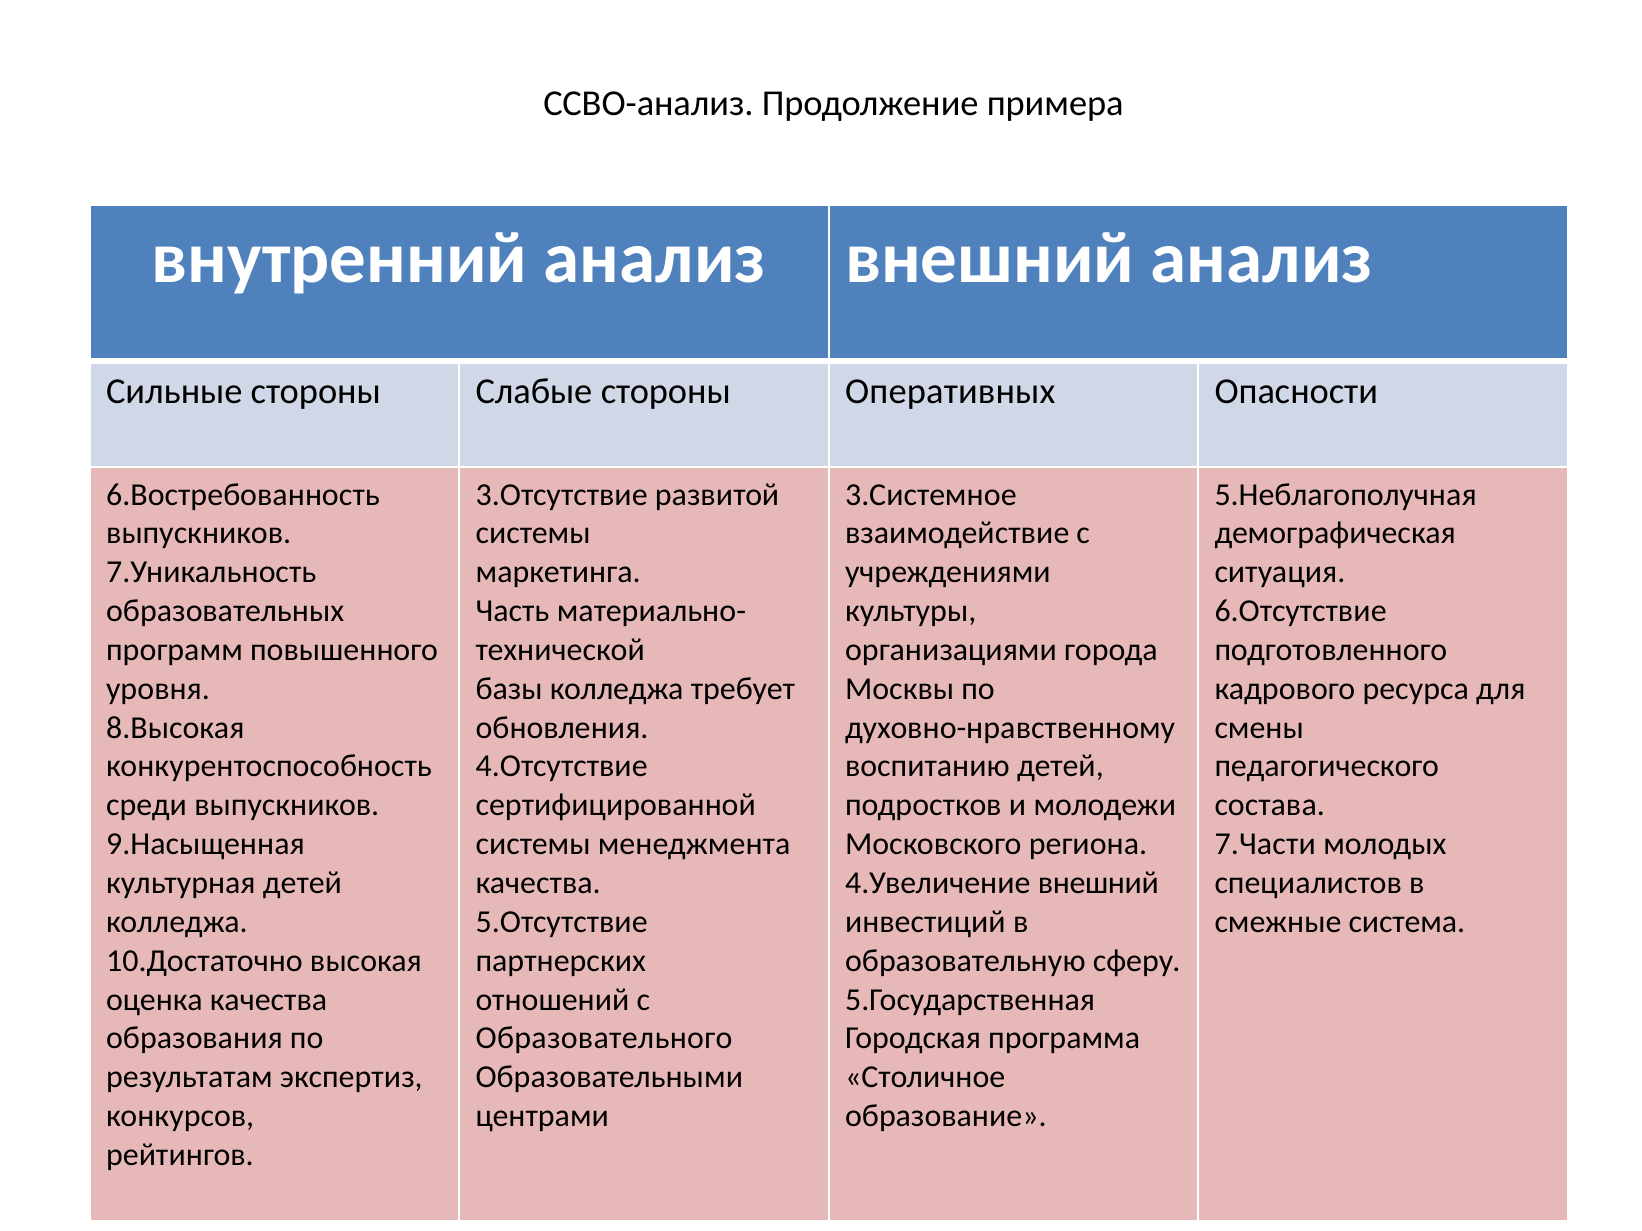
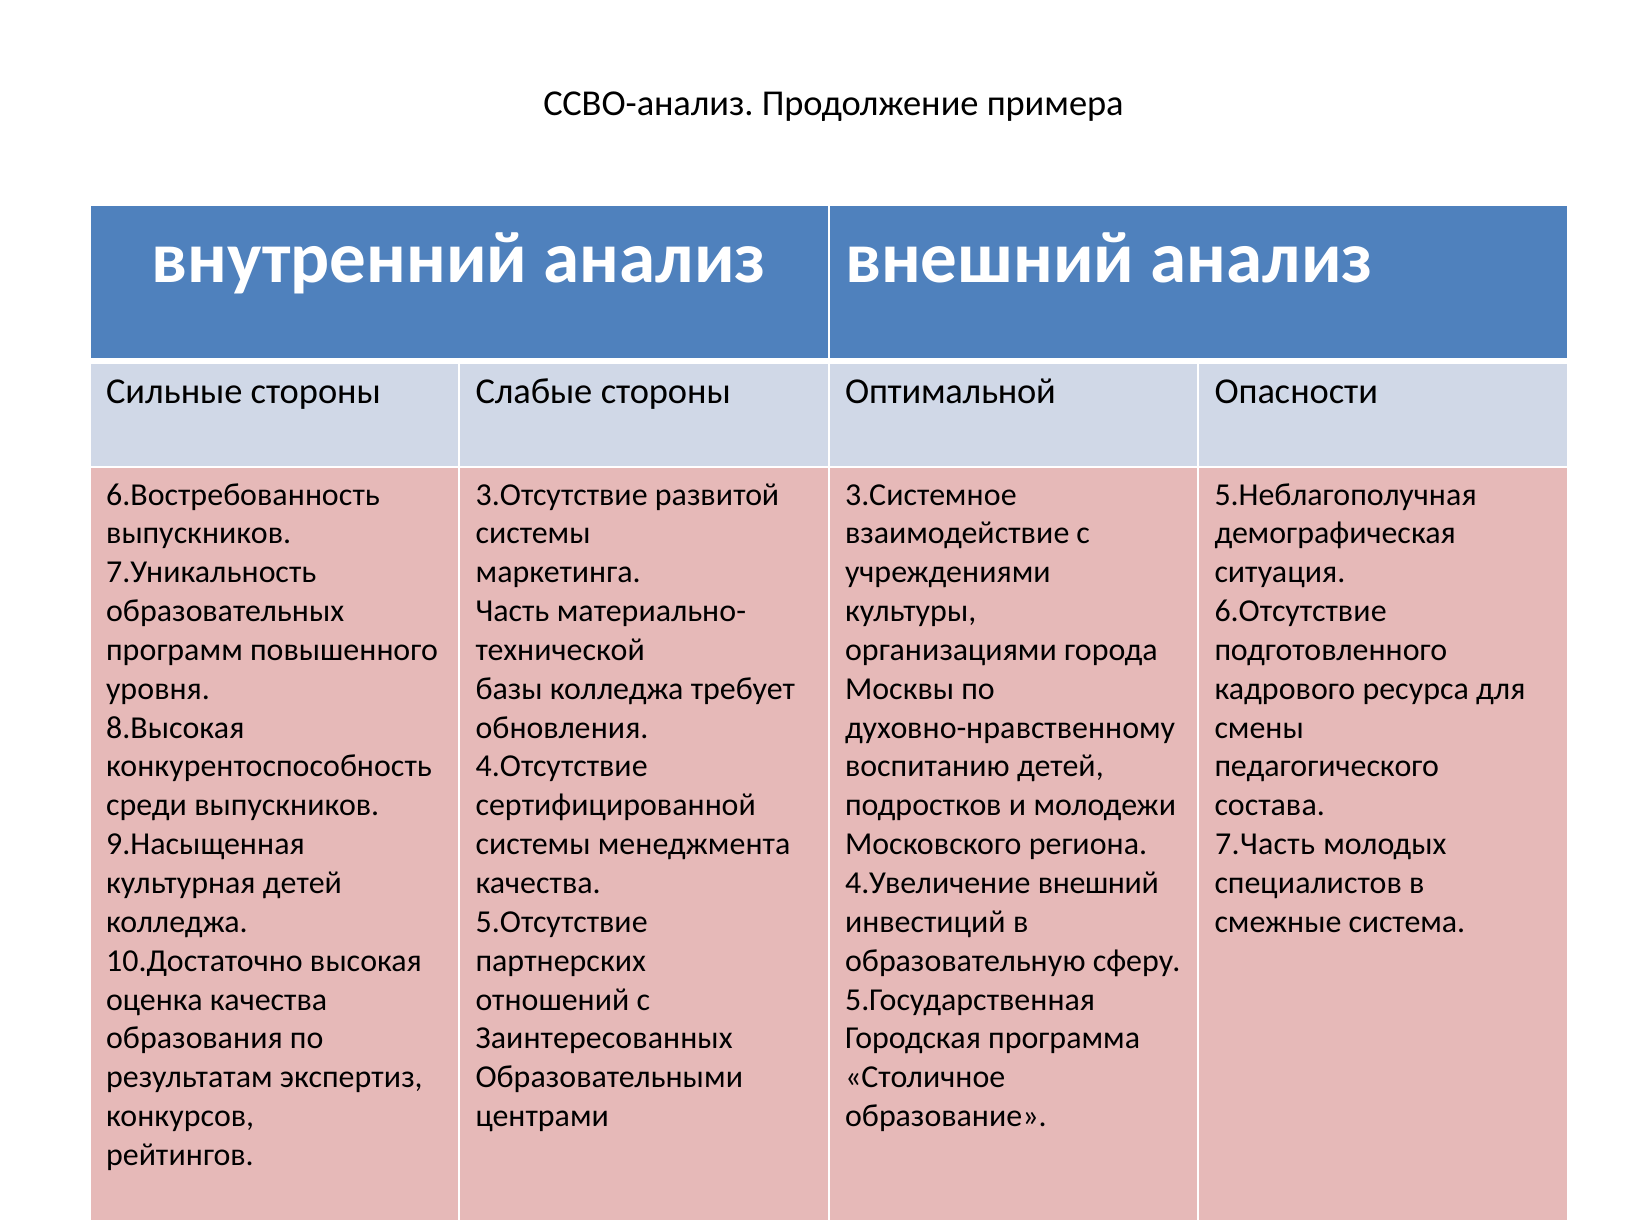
Оперативных: Оперативных -> Оптимальной
7.Части: 7.Части -> 7.Часть
Образовательного: Образовательного -> Заинтересованных
